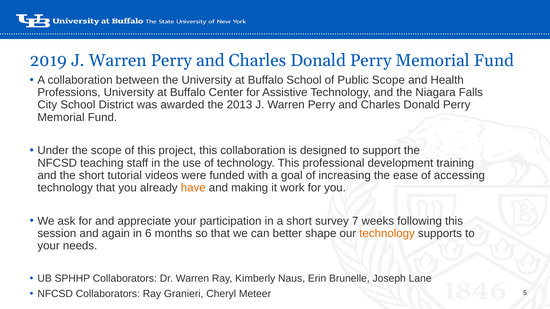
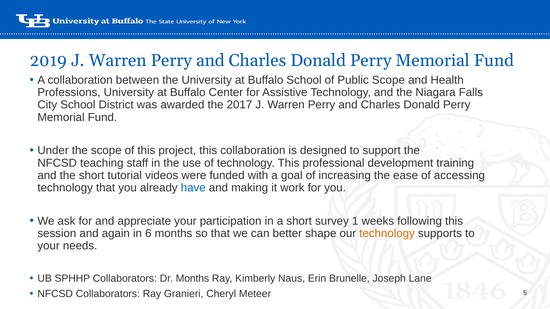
2013: 2013 -> 2017
have colour: orange -> blue
7: 7 -> 1
Dr Warren: Warren -> Months
